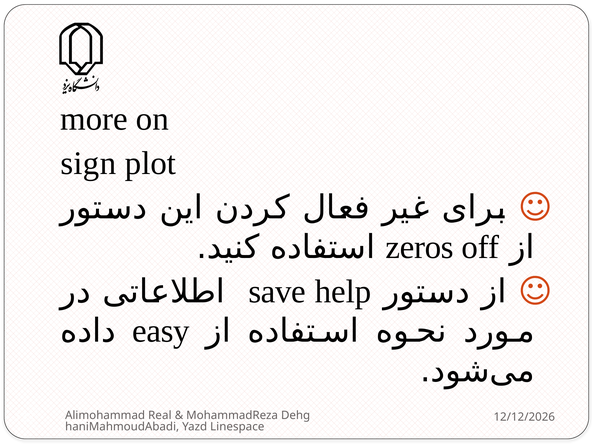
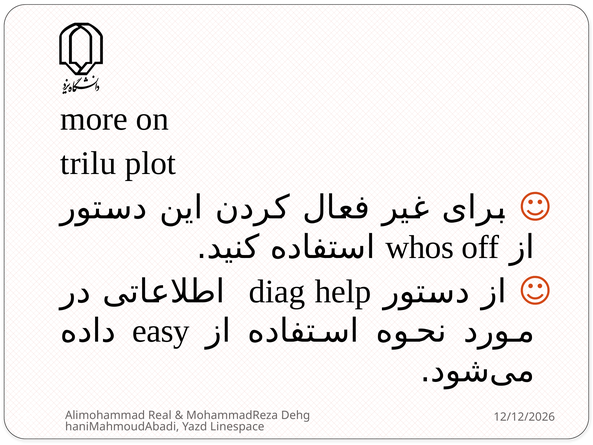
sign: sign -> trilu
zeros: zeros -> whos
save: save -> diag
